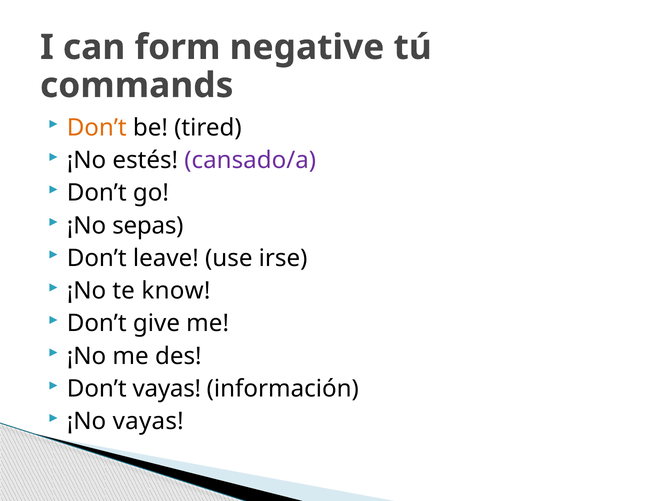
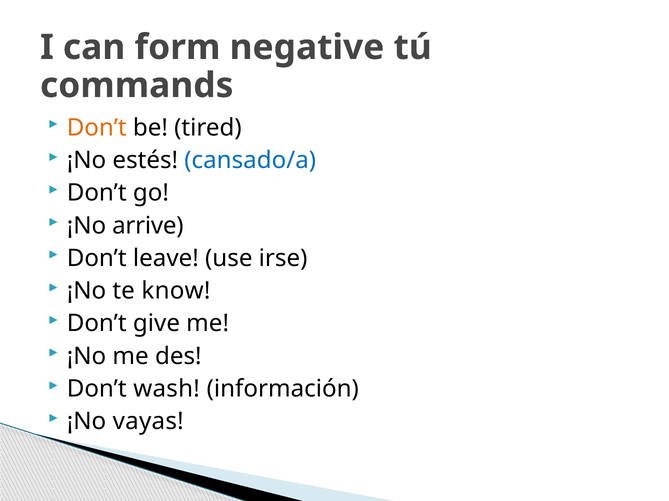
cansado/a colour: purple -> blue
sepas: sepas -> arrive
Don’t vayas: vayas -> wash
